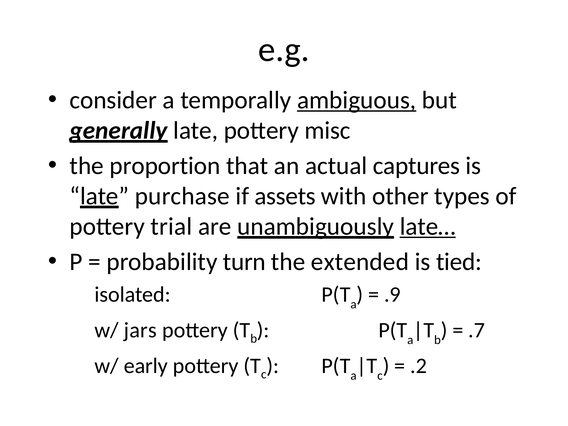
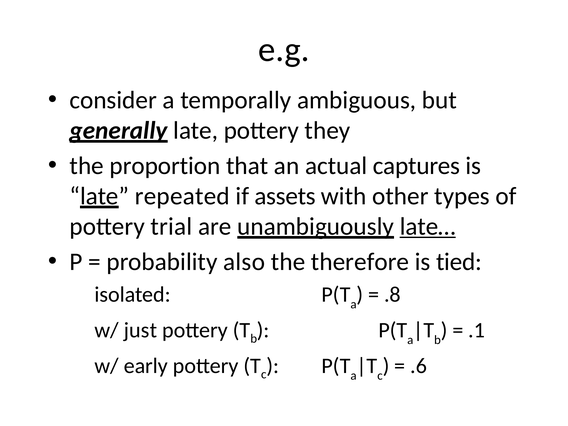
ambiguous underline: present -> none
misc: misc -> they
purchase: purchase -> repeated
turn: turn -> also
extended: extended -> therefore
.9: .9 -> .8
jars: jars -> just
.7: .7 -> .1
.2: .2 -> .6
